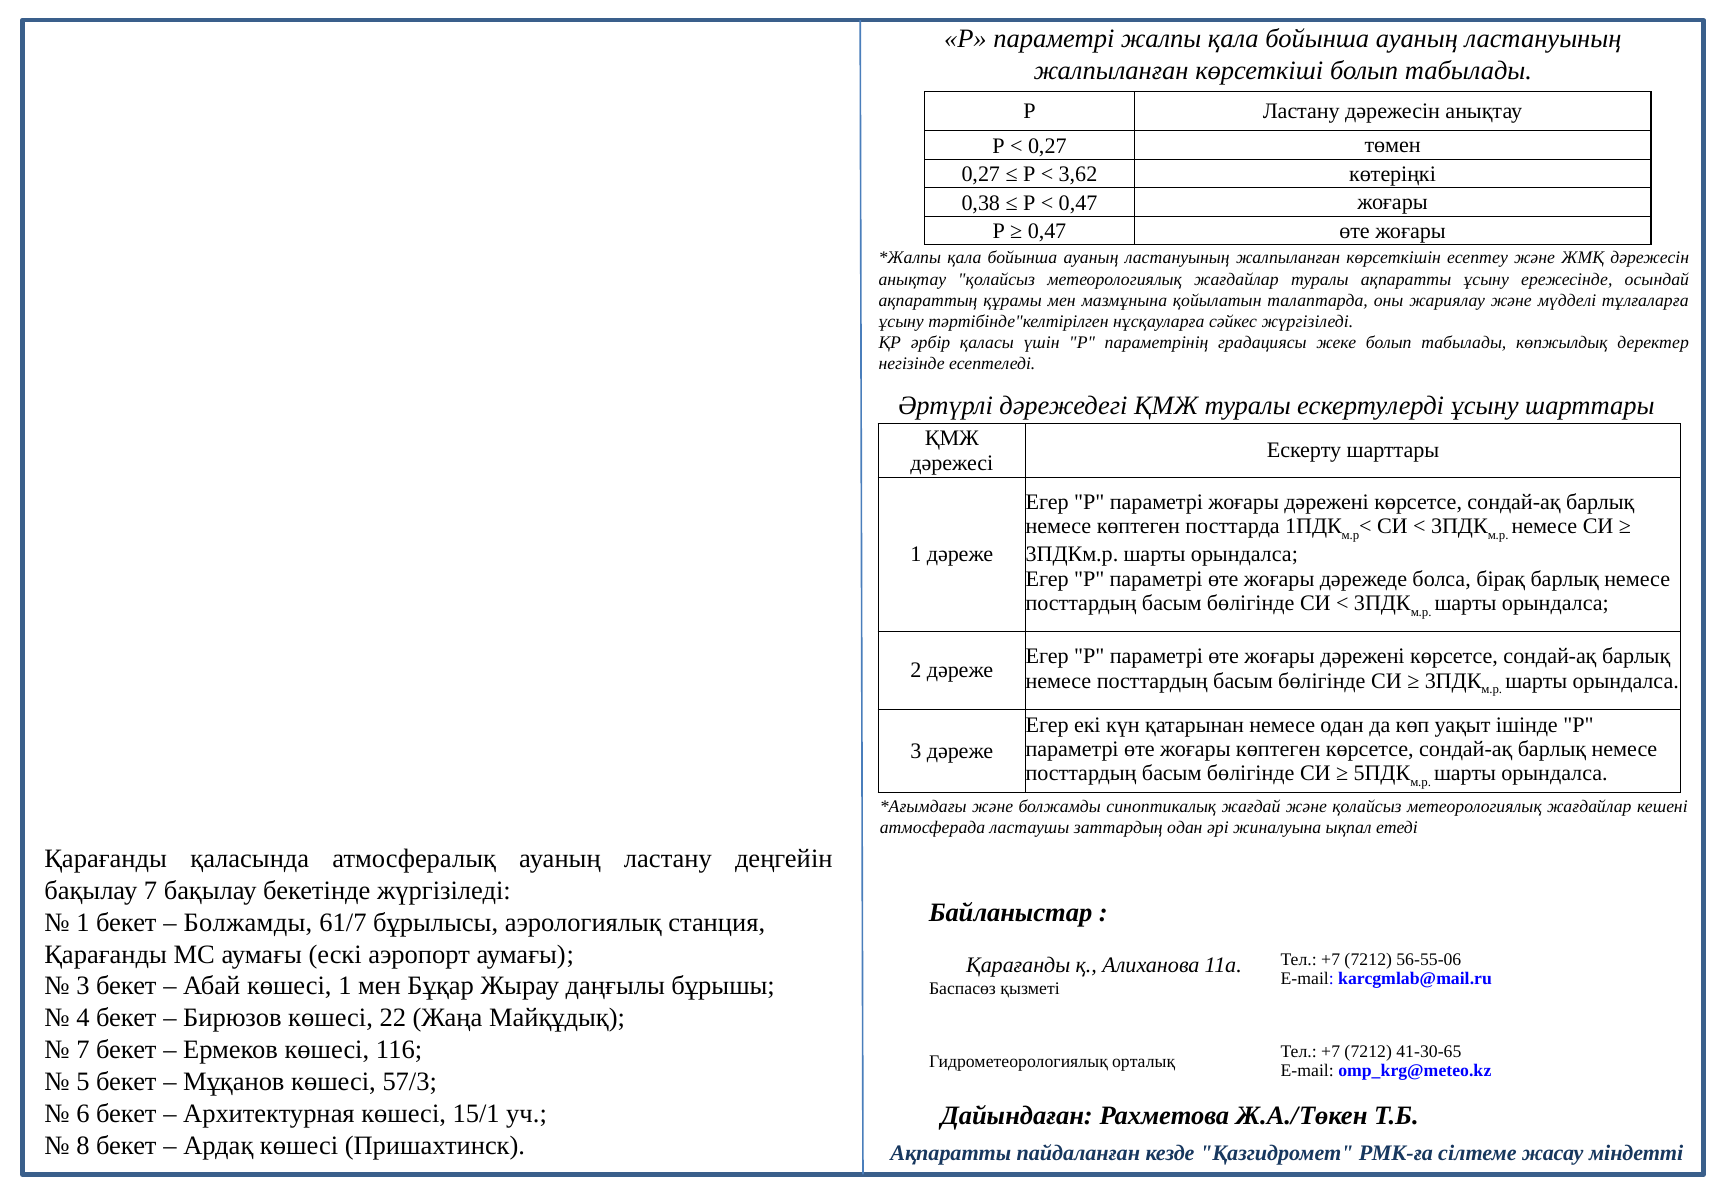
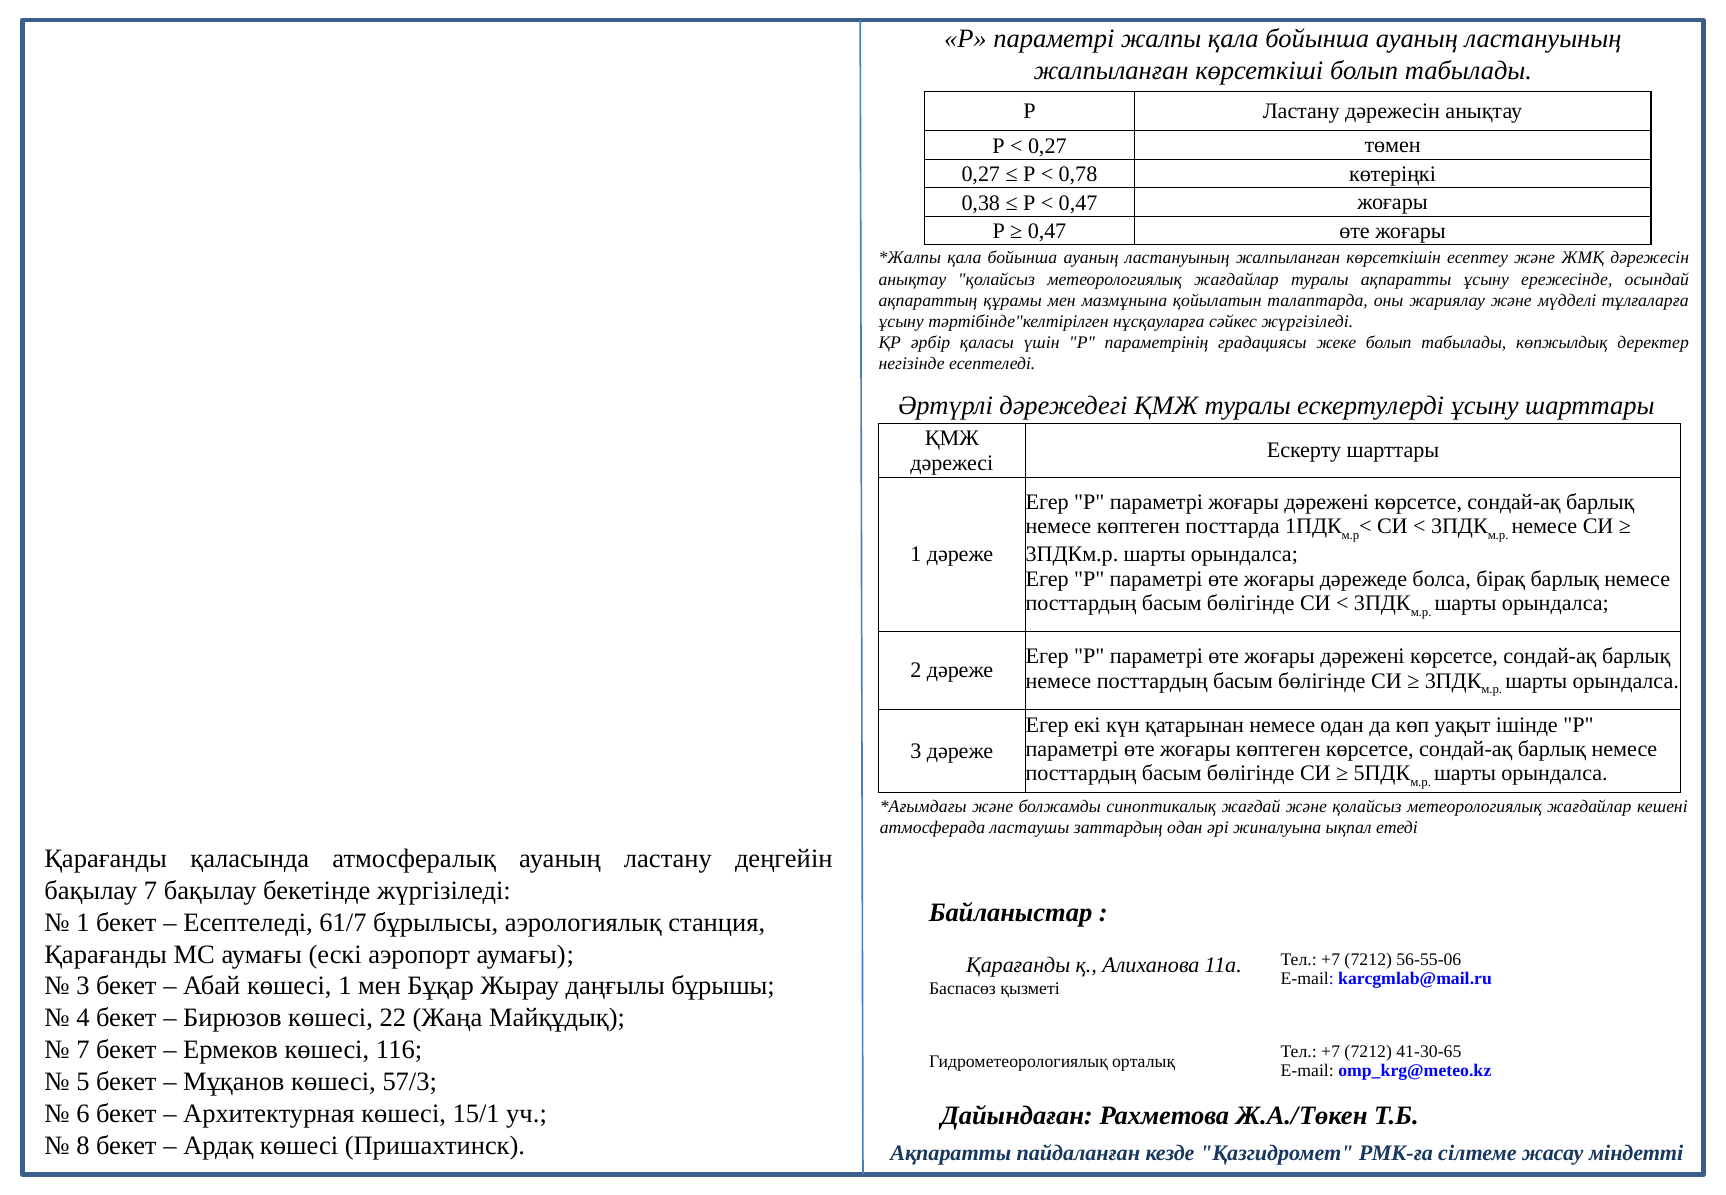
3,62: 3,62 -> 0,78
Болжамды at (248, 922): Болжамды -> Есептеледі
